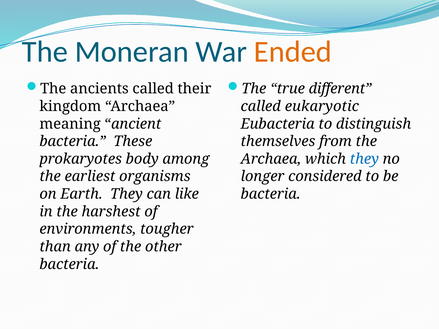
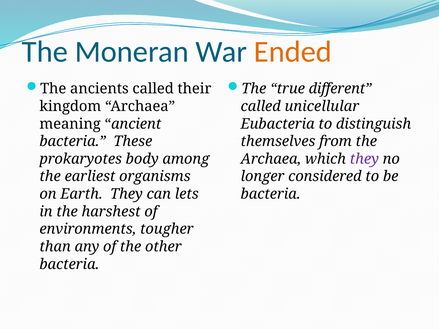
eukaryotic: eukaryotic -> unicellular
they at (364, 159) colour: blue -> purple
like: like -> lets
